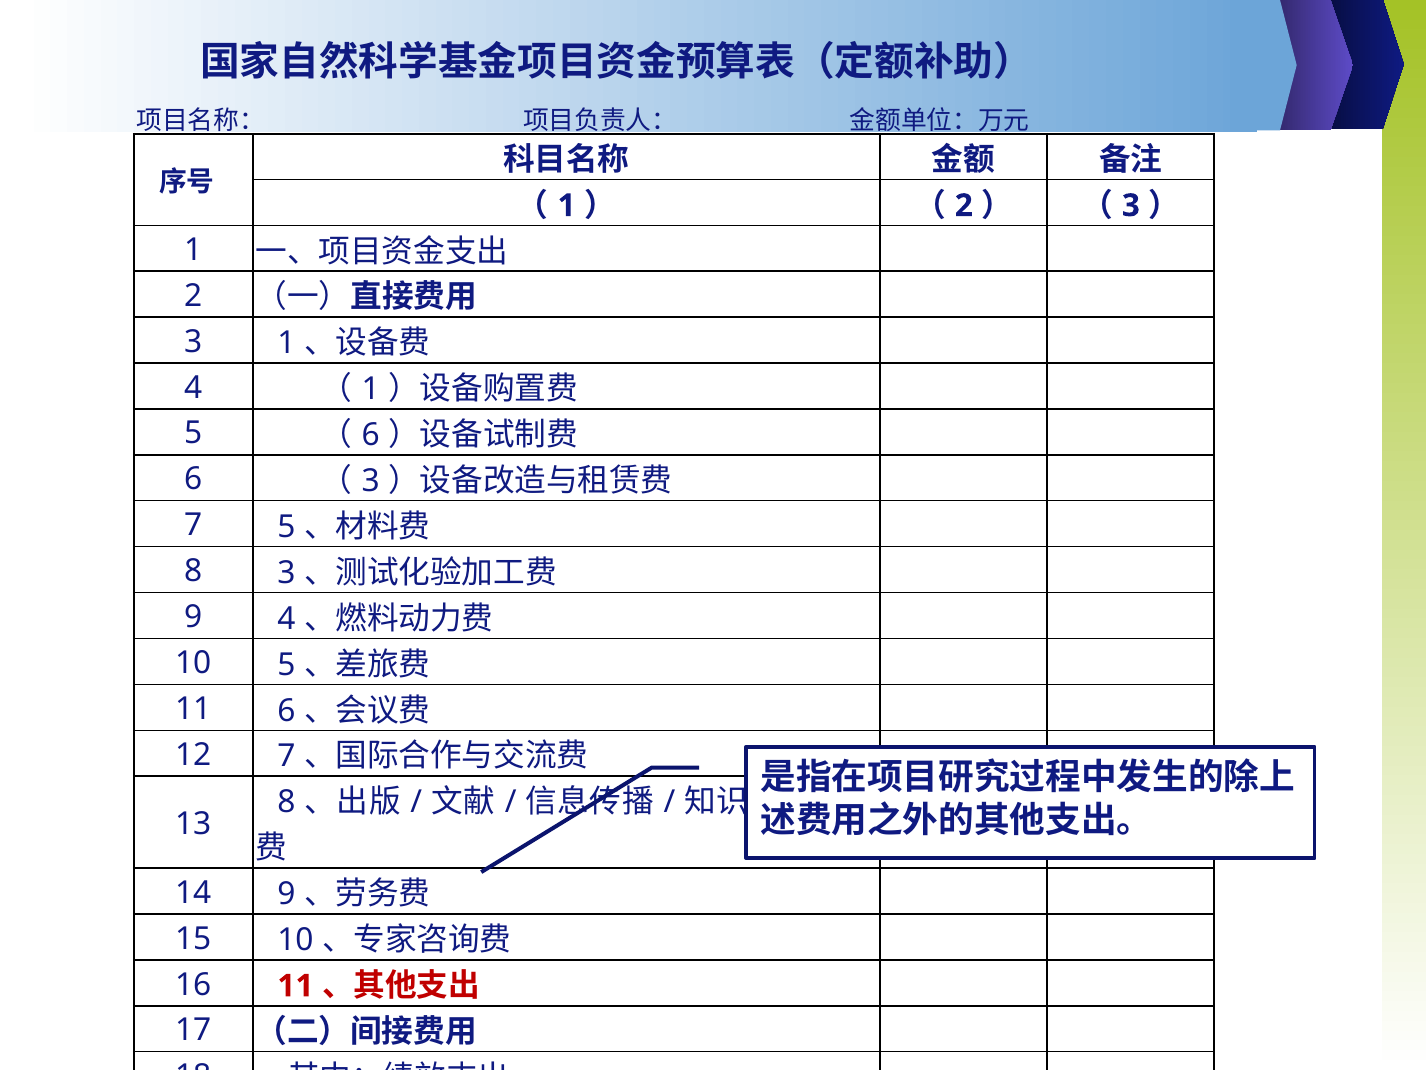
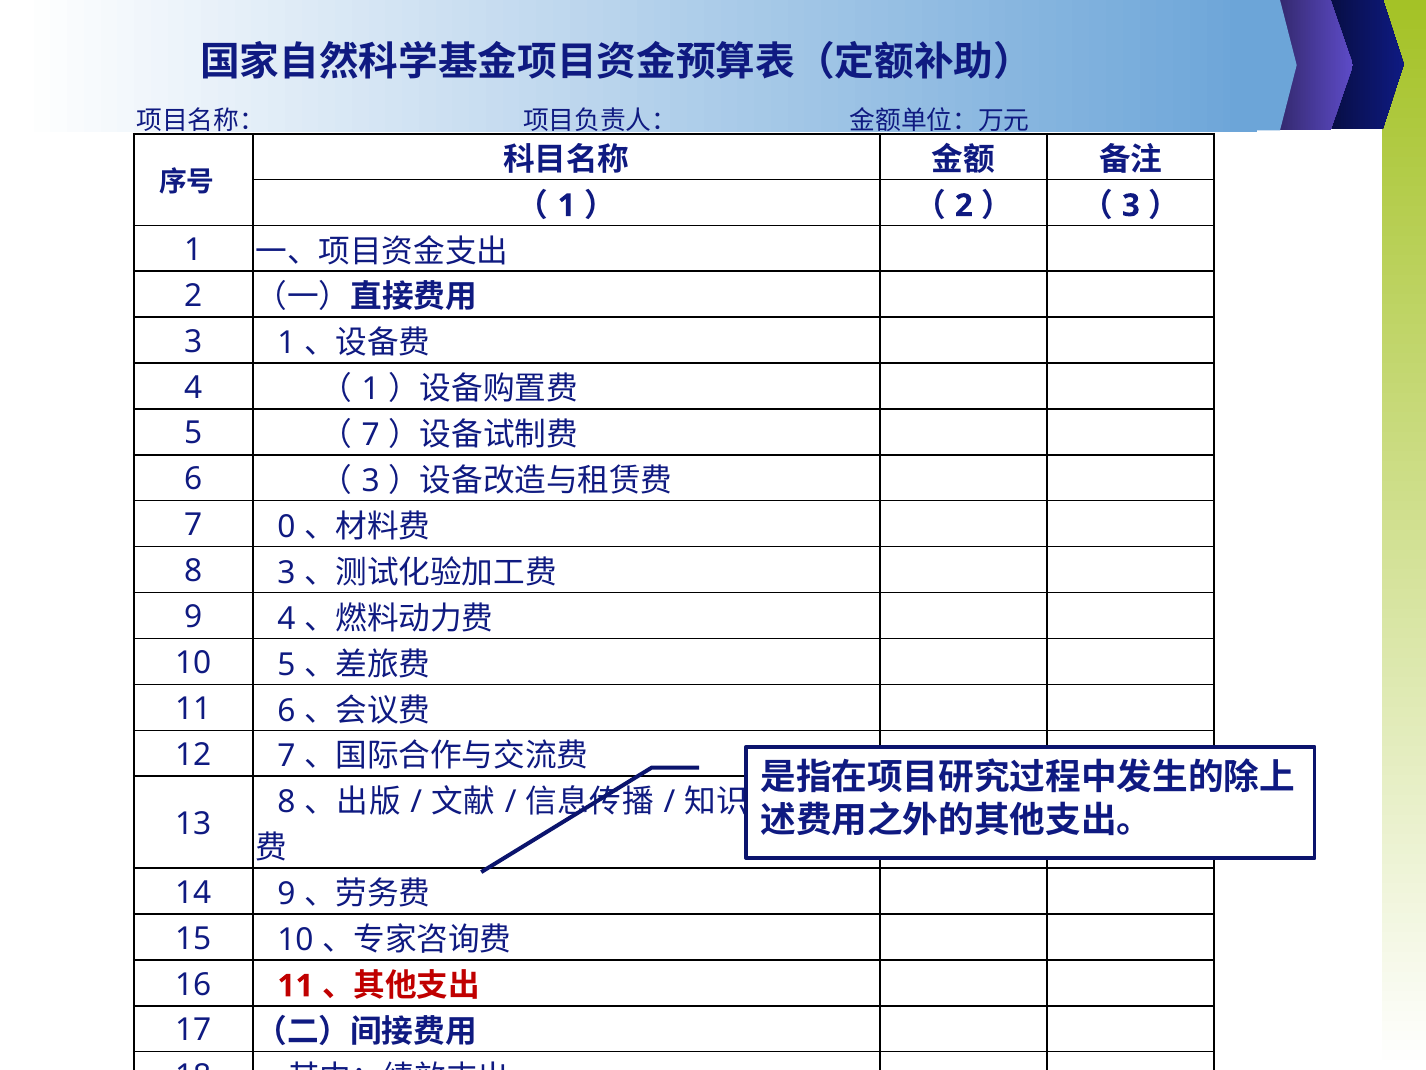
6 at (371, 435): 6 -> 7
7 5: 5 -> 0
